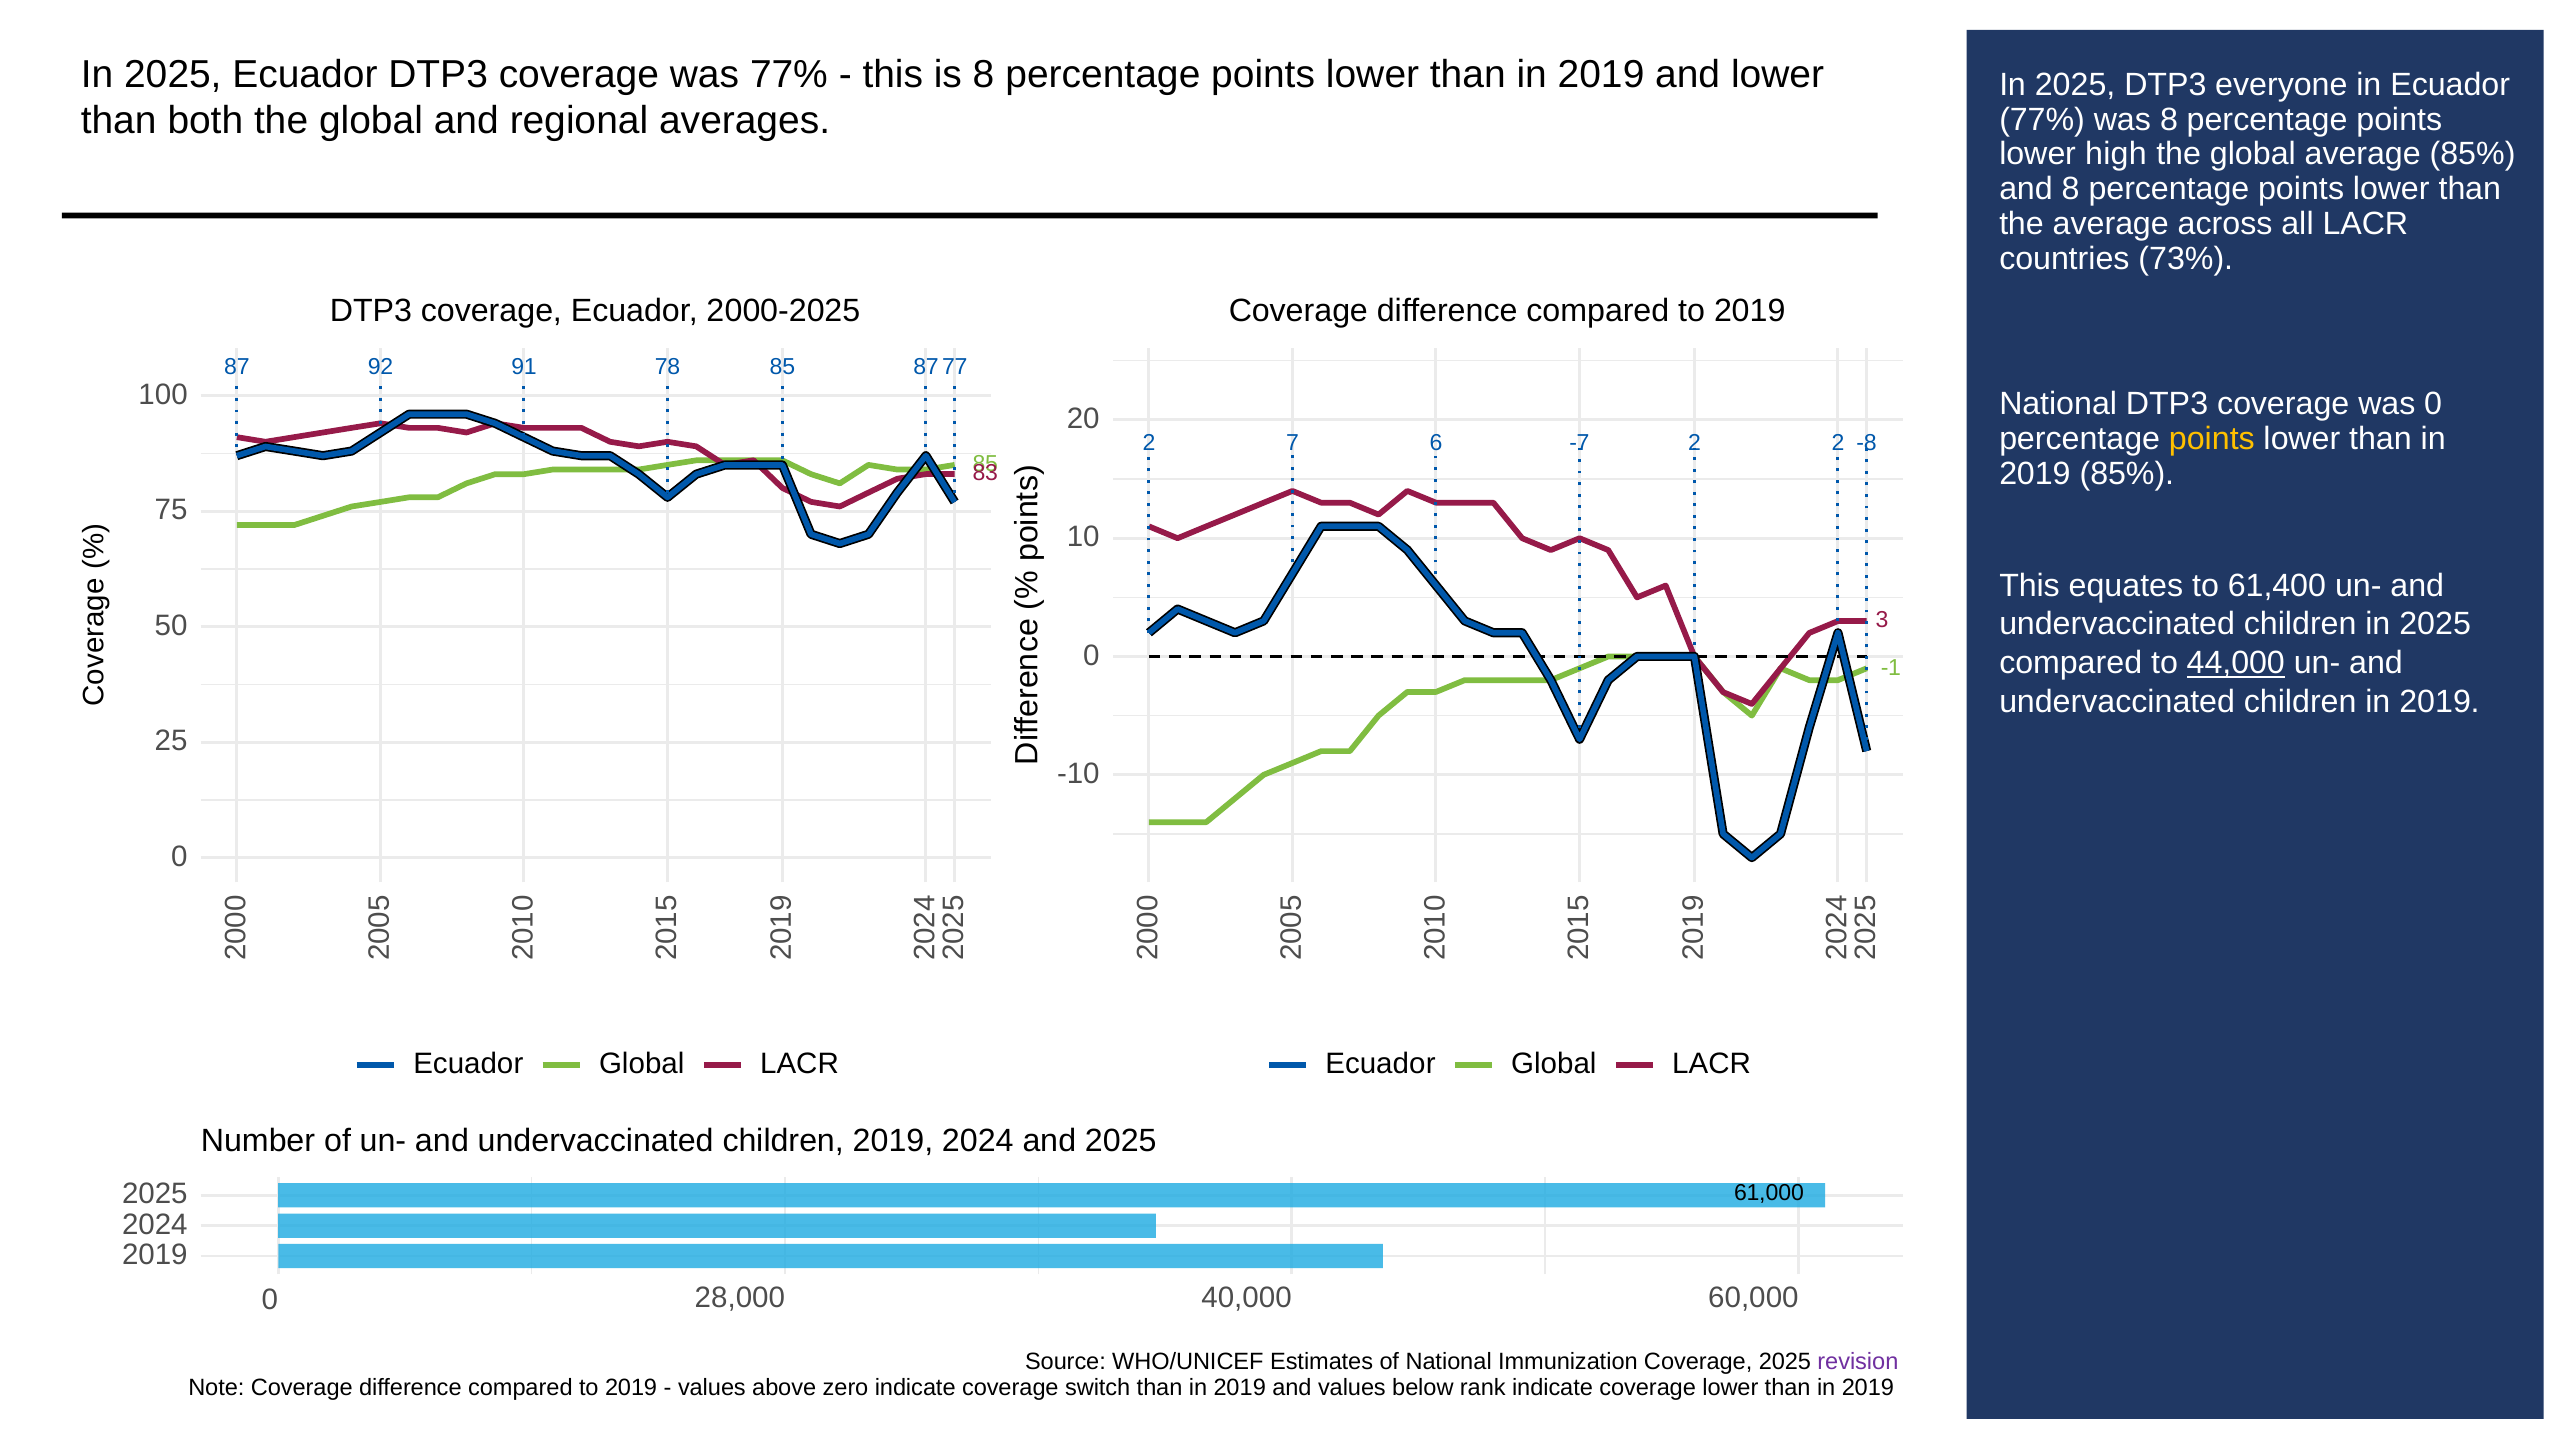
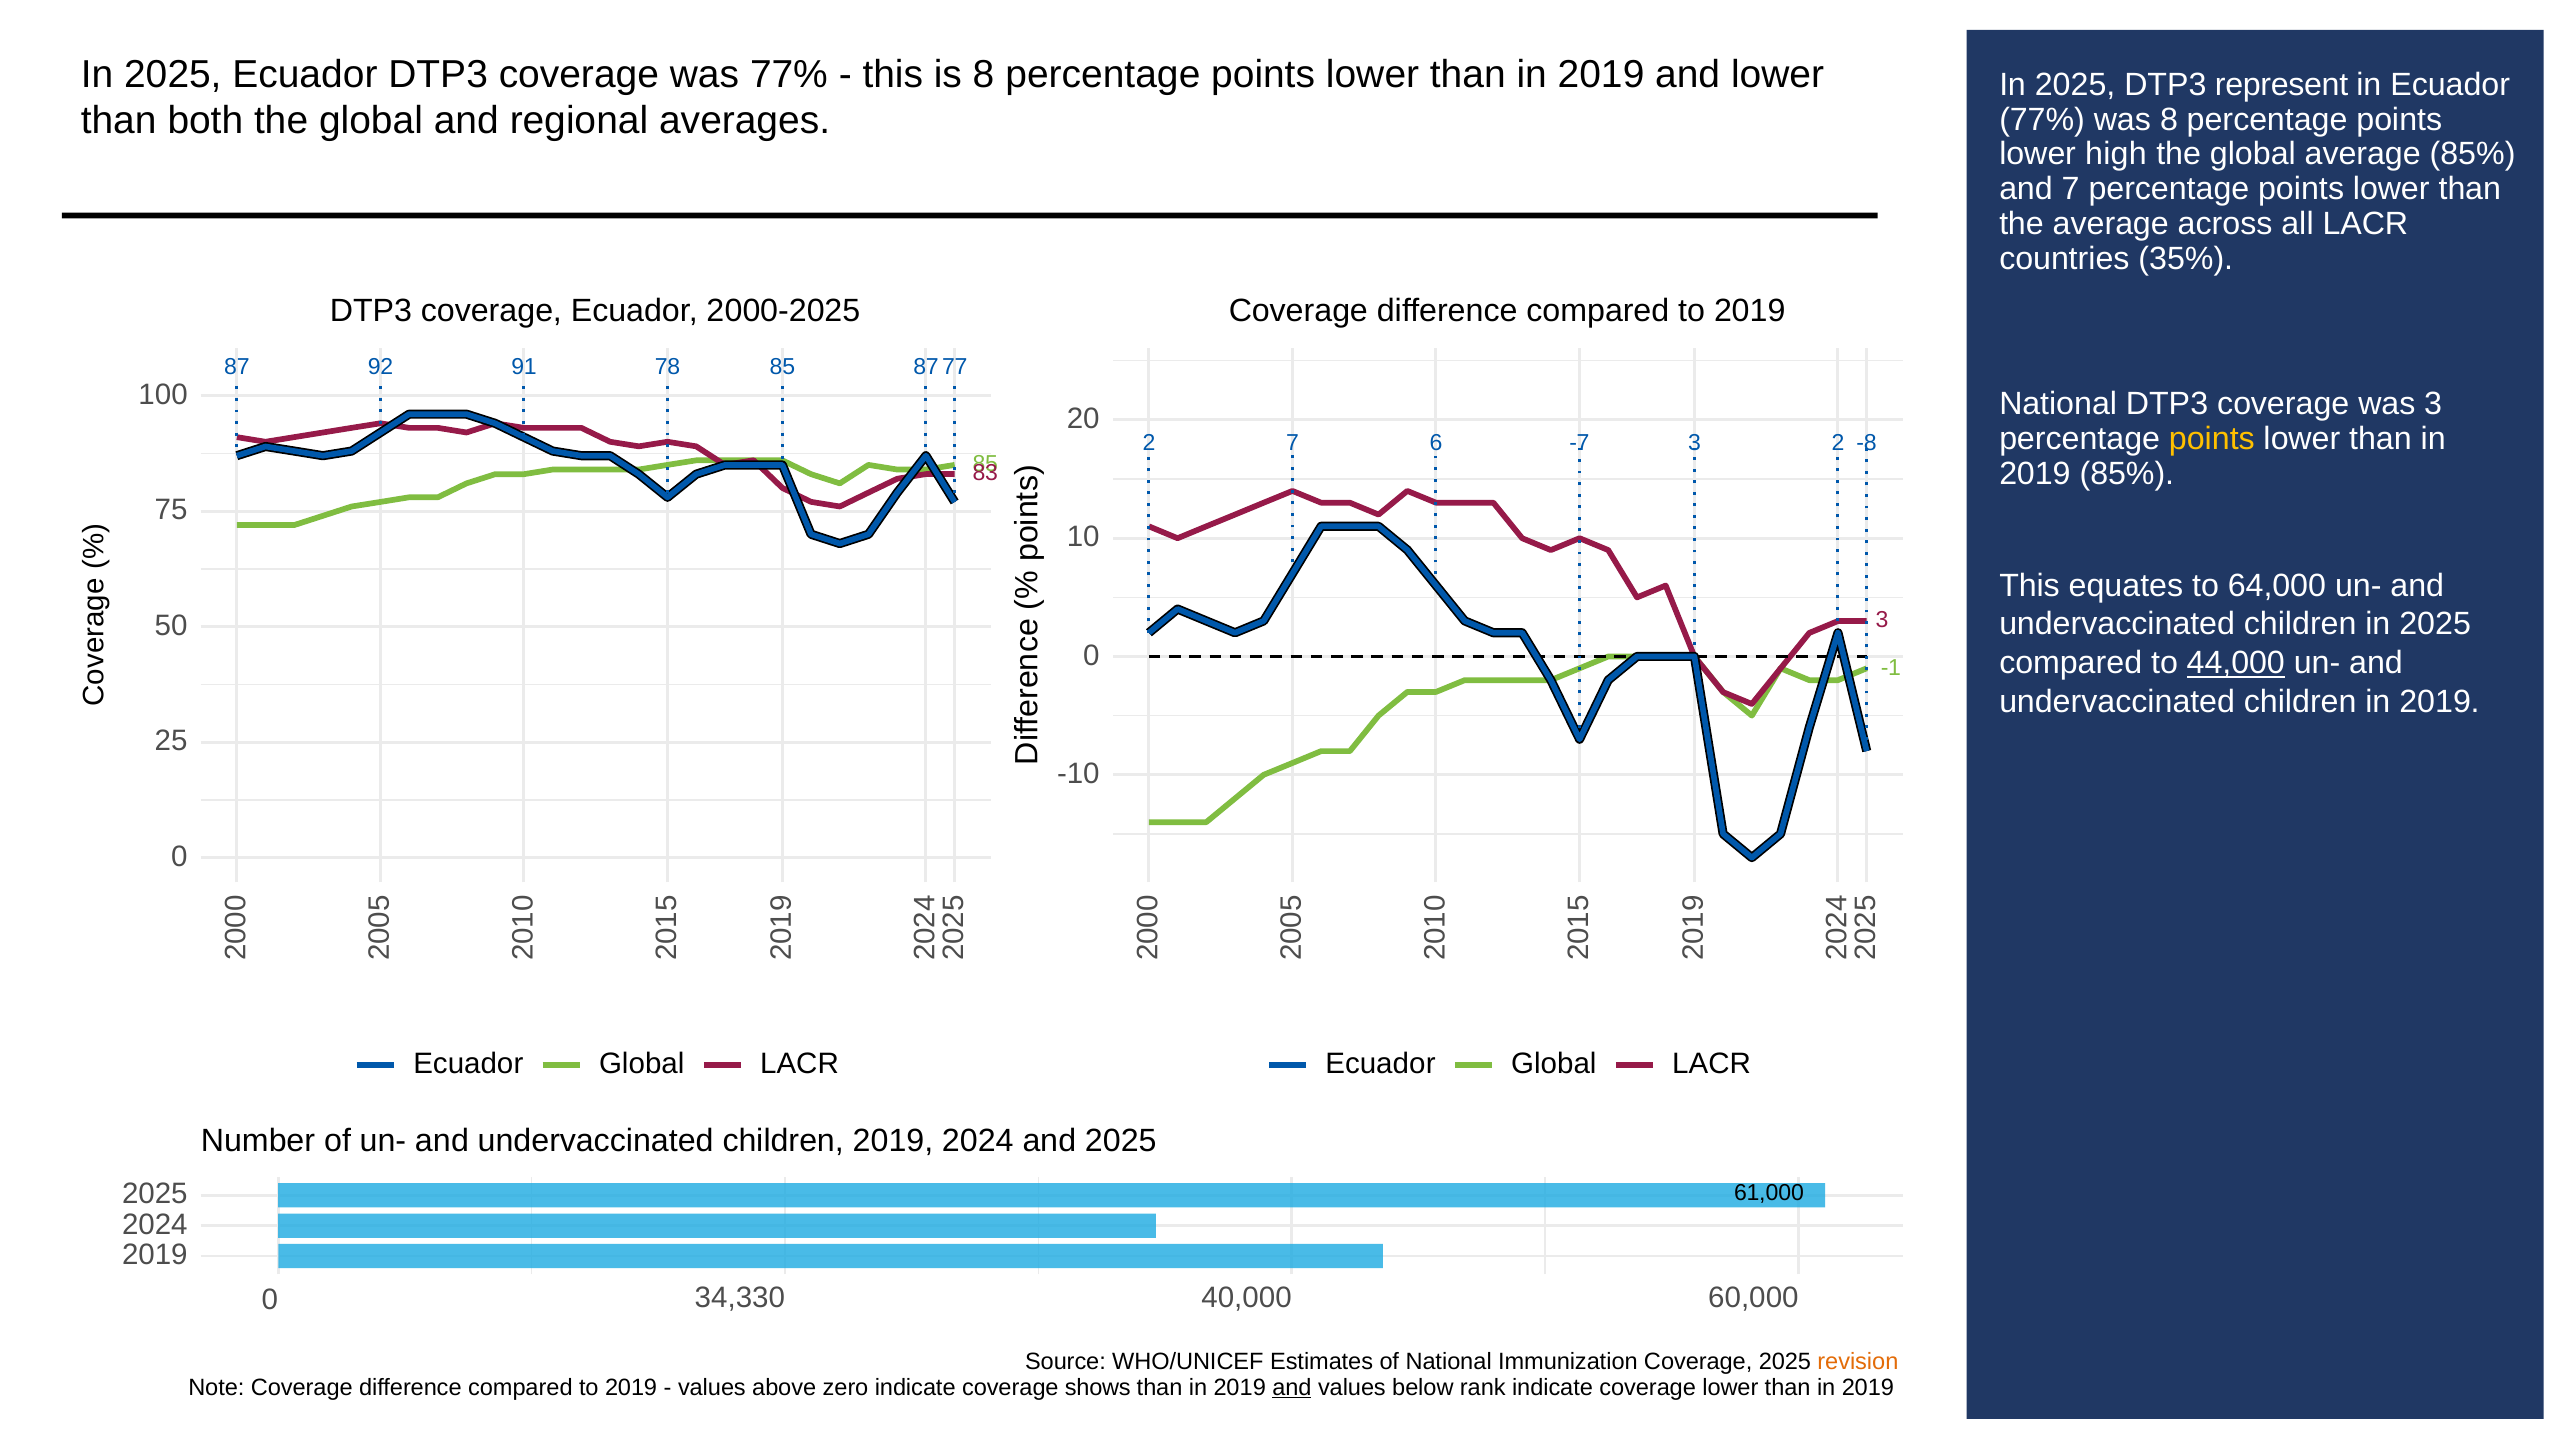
everyone: everyone -> represent
and 8: 8 -> 7
73%: 73% -> 35%
was 0: 0 -> 3
-7 2: 2 -> 3
61,400: 61,400 -> 64,000
28,000: 28,000 -> 34,330
revision at (1858, 1362) colour: purple -> orange
switch: switch -> shows
and at (1292, 1387) underline: none -> present
